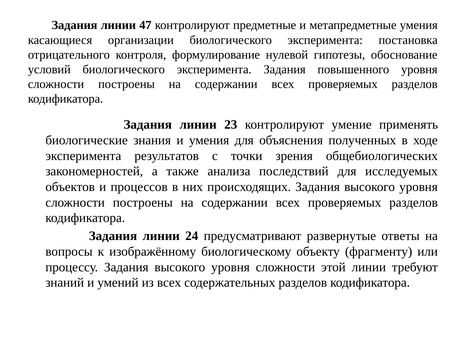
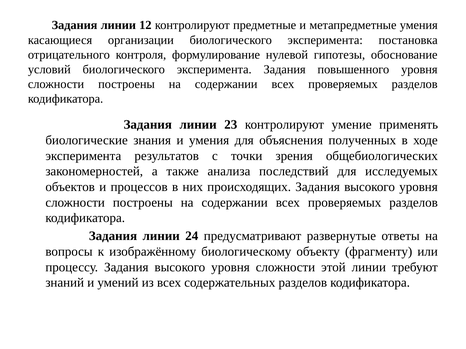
47: 47 -> 12
